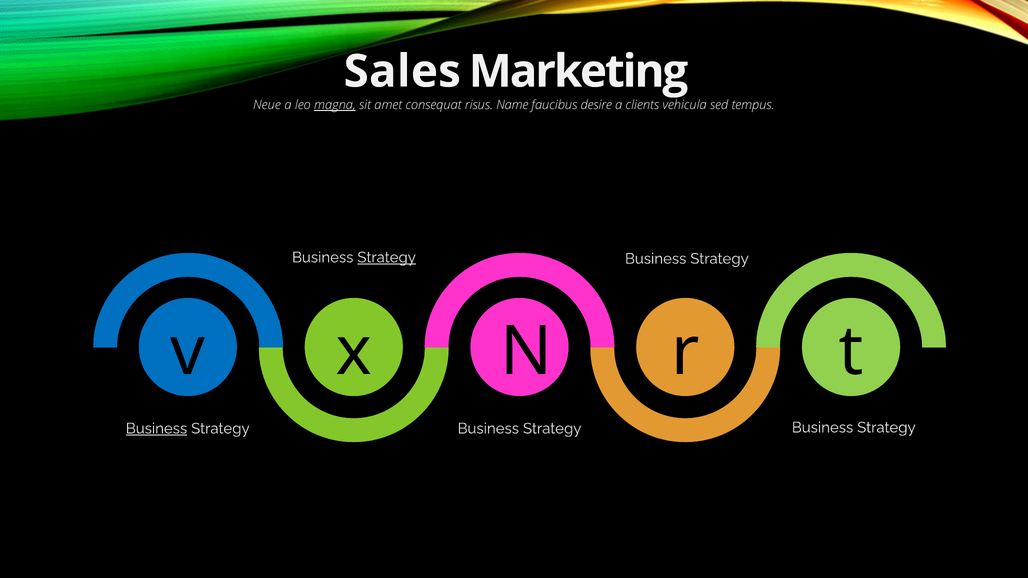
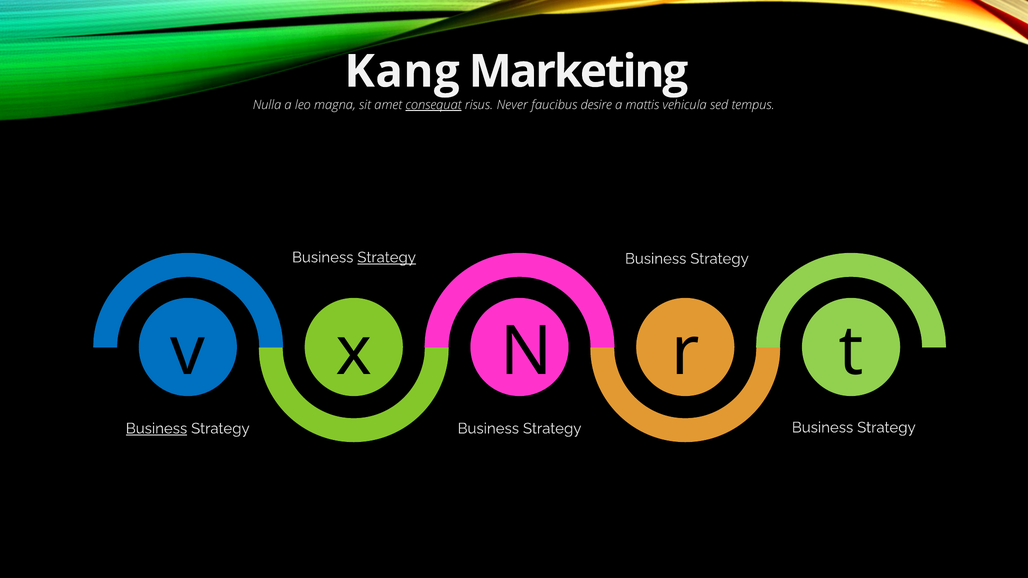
Sales: Sales -> Kang
Neue: Neue -> Nulla
magna underline: present -> none
consequat underline: none -> present
Name: Name -> Never
clients: clients -> mattis
